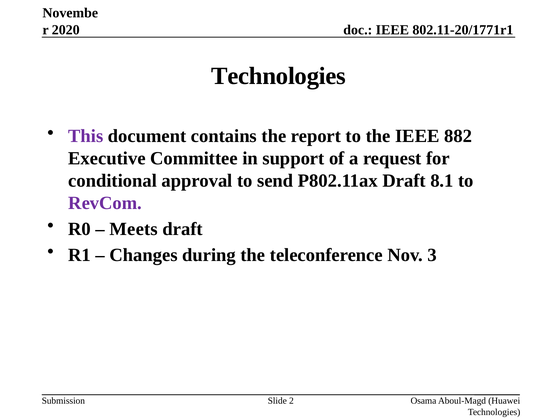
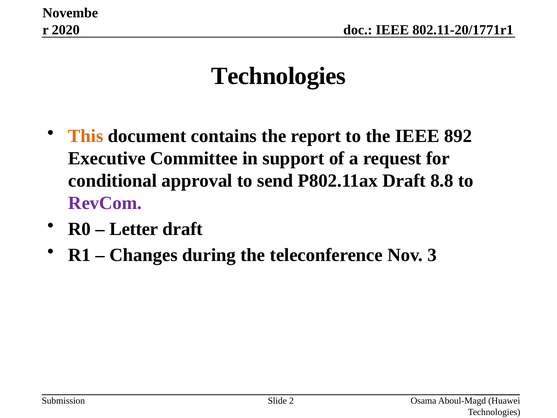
This colour: purple -> orange
882: 882 -> 892
8.1: 8.1 -> 8.8
Meets: Meets -> Letter
